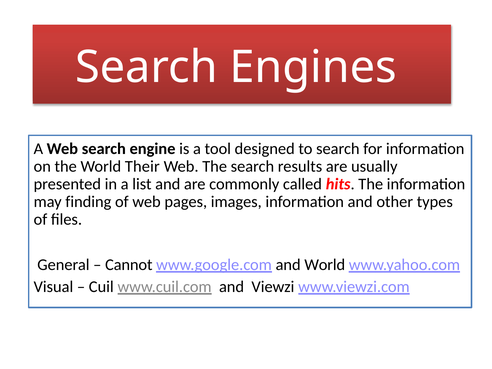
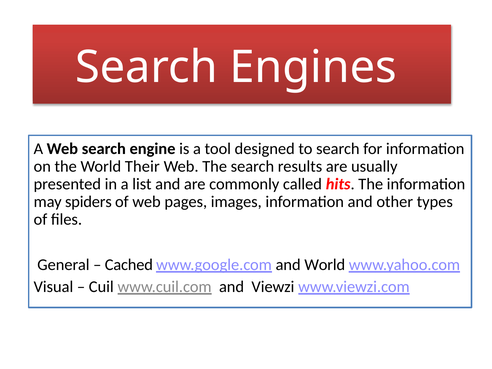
finding: finding -> spiders
Cannot: Cannot -> Cached
